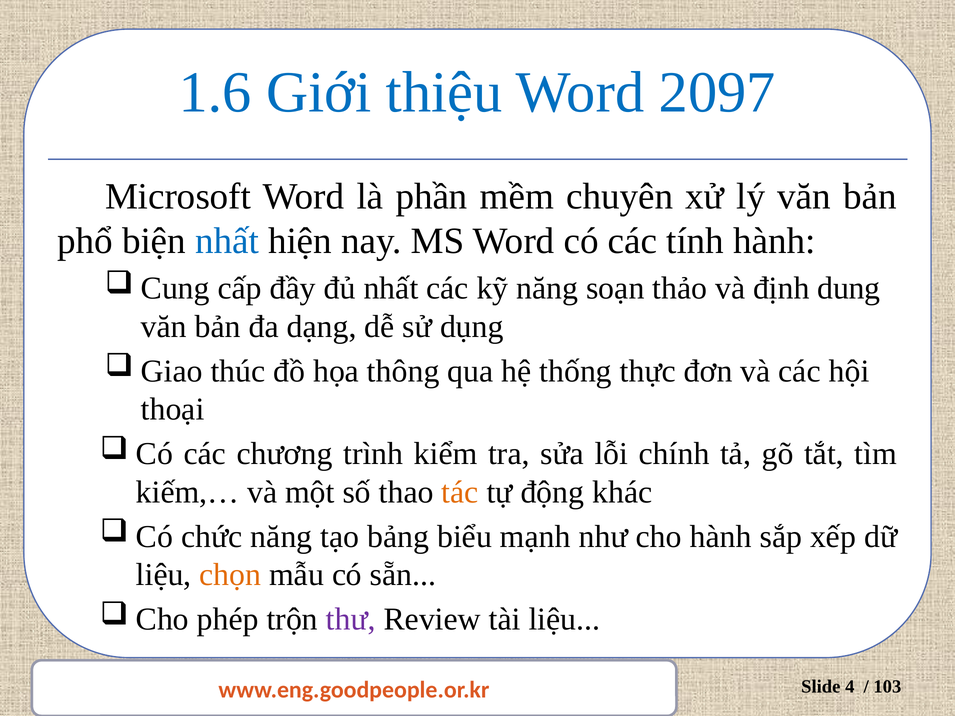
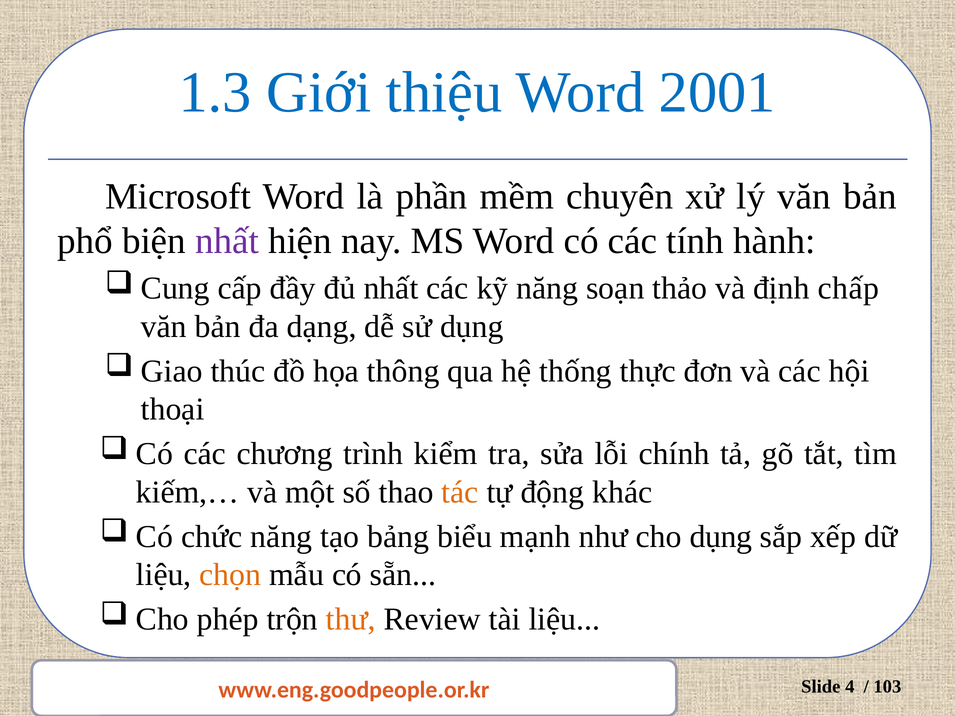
1.6: 1.6 -> 1.3
2097: 2097 -> 2001
nhất at (227, 241) colour: blue -> purple
dung: dung -> chấp
cho hành: hành -> dụng
thư colour: purple -> orange
